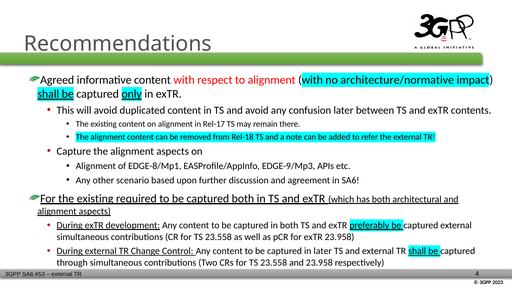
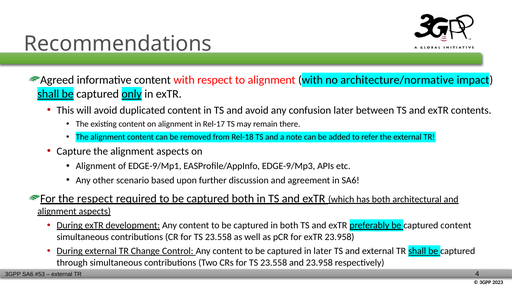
EDGE-8/Mp1: EDGE-8/Mp1 -> EDGE-9/Mp1
For the existing: existing -> respect
captured external: external -> content
